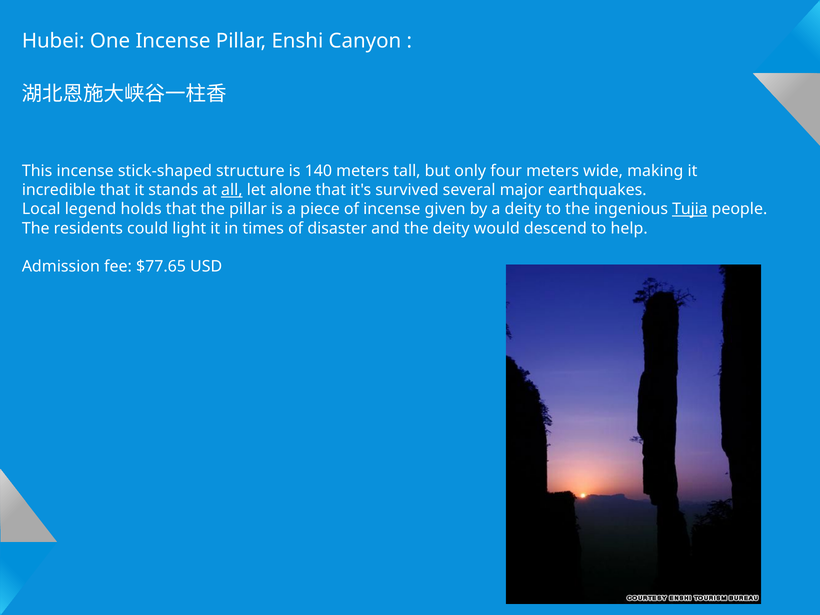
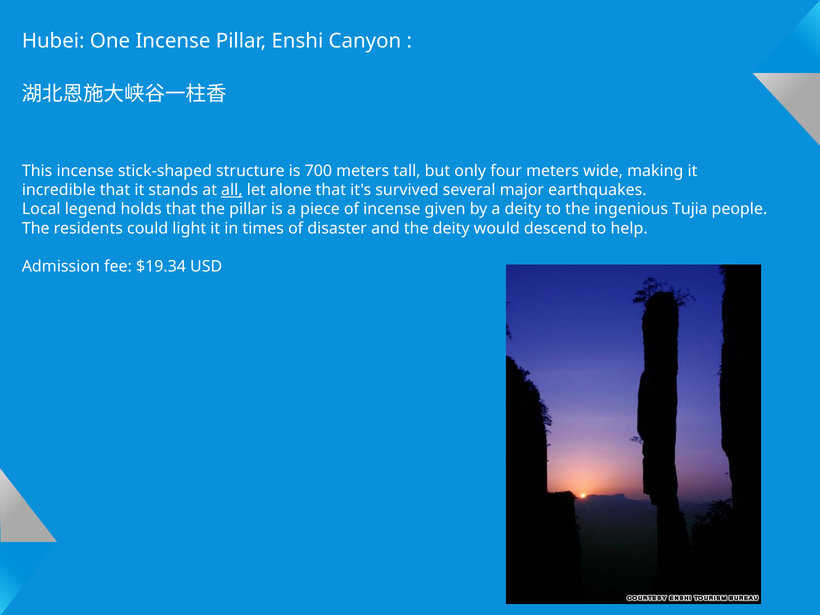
140: 140 -> 700
Tujia underline: present -> none
$77.65: $77.65 -> $19.34
